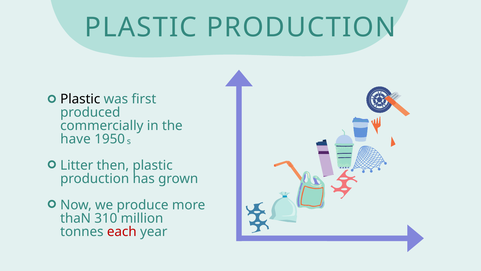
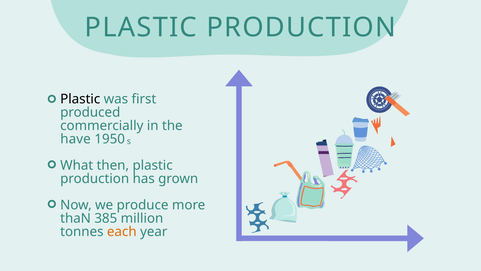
Litter: Litter -> What
310: 310 -> 385
each colour: red -> orange
